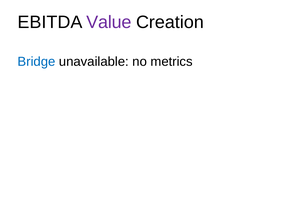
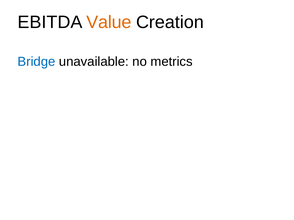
Value colour: purple -> orange
